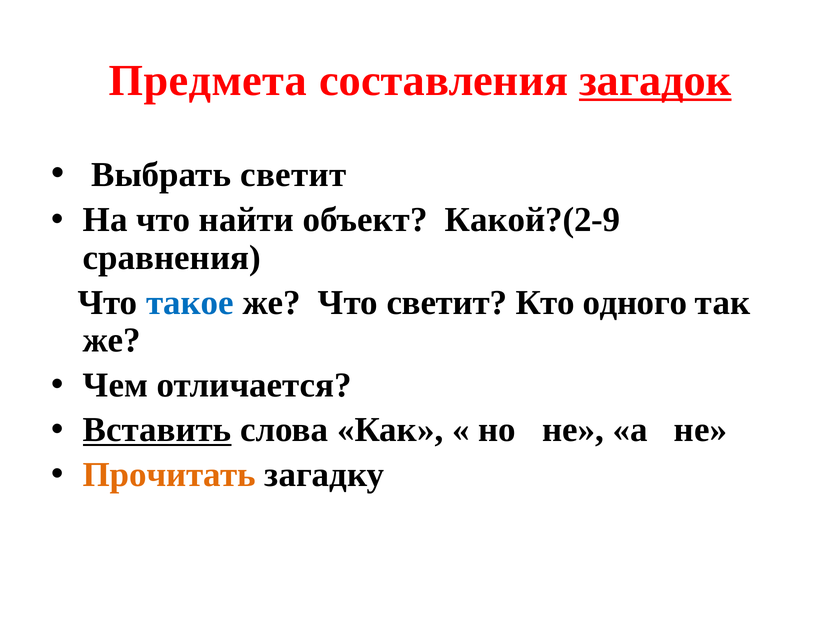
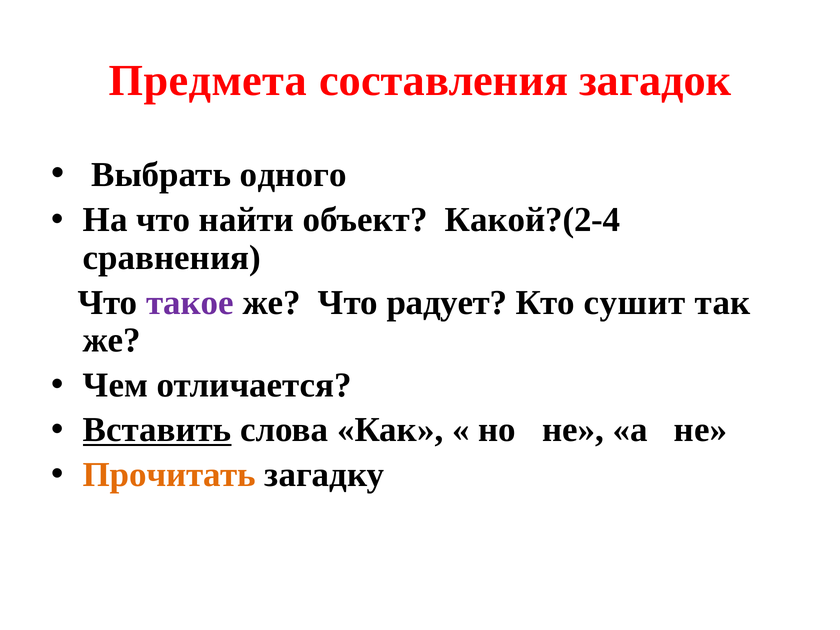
загадок underline: present -> none
Выбрать светит: светит -> одного
Какой?(2-9: Какой?(2-9 -> Какой?(2-4
такое colour: blue -> purple
Что светит: светит -> радует
одного: одного -> сушит
